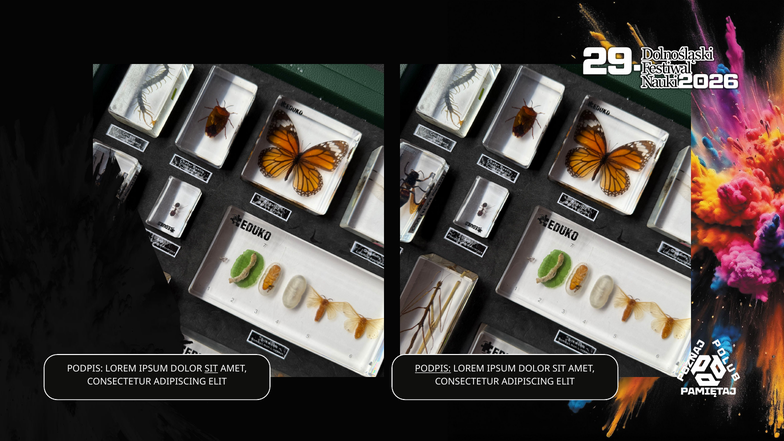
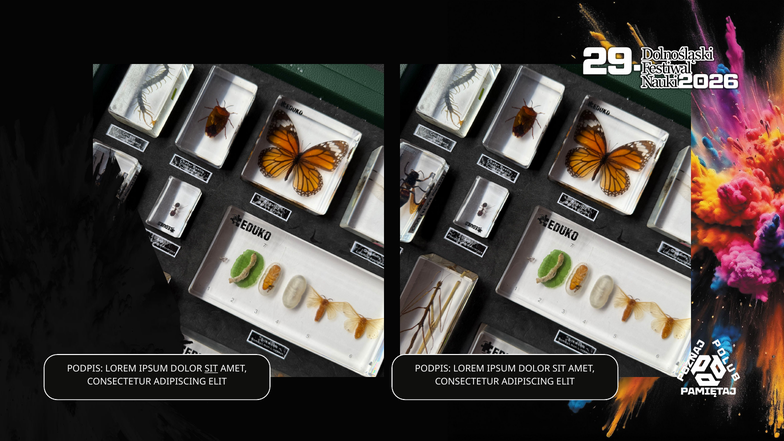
PODPIS at (433, 369) underline: present -> none
